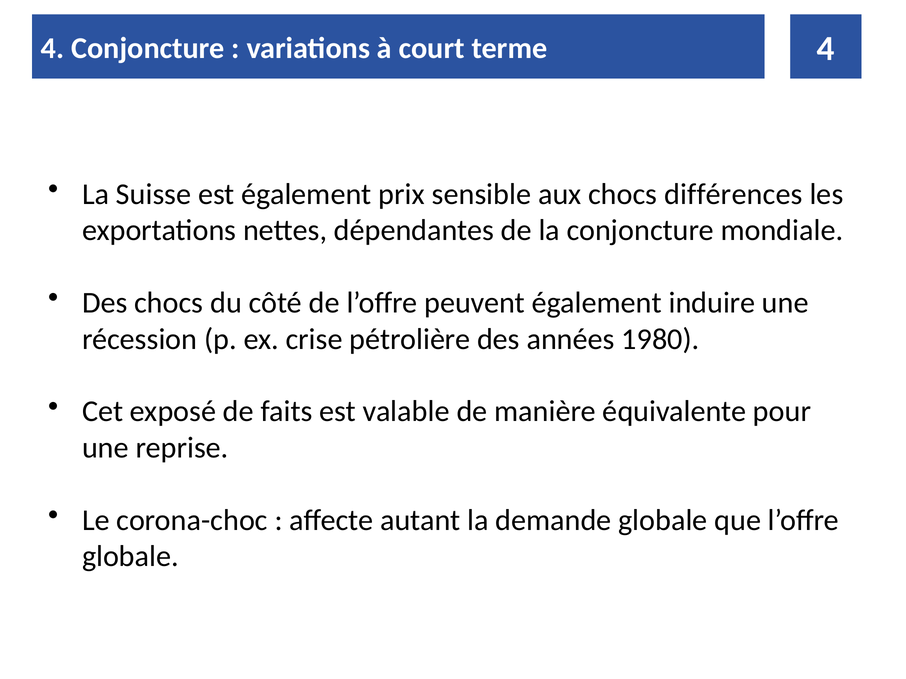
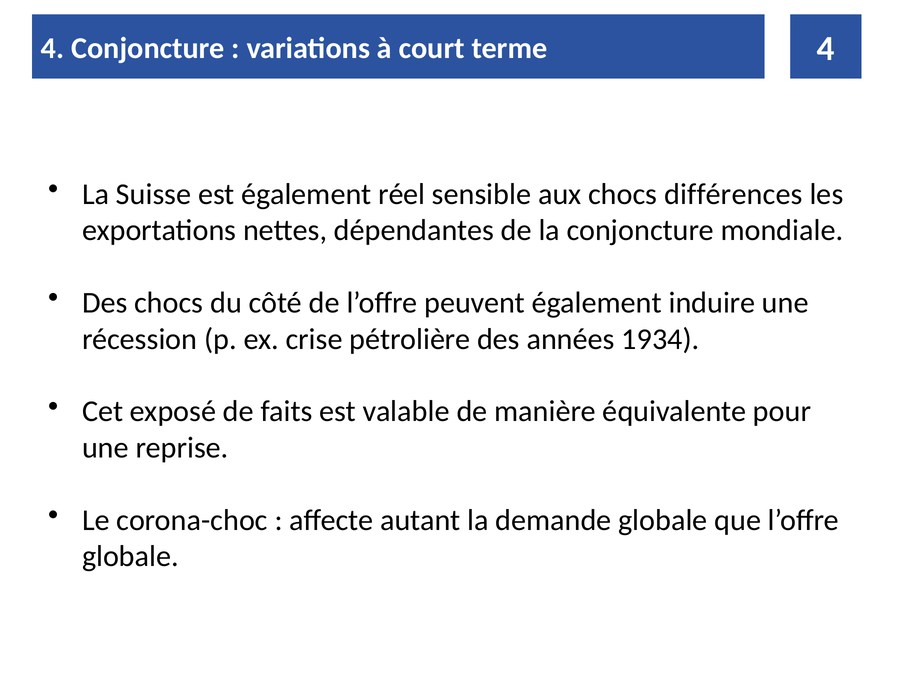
prix: prix -> réel
1980: 1980 -> 1934
